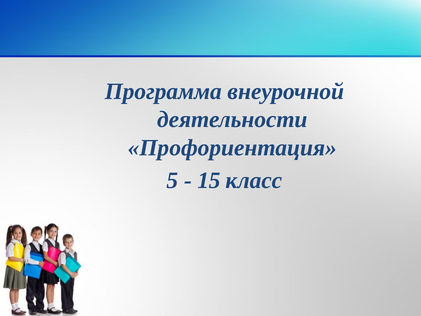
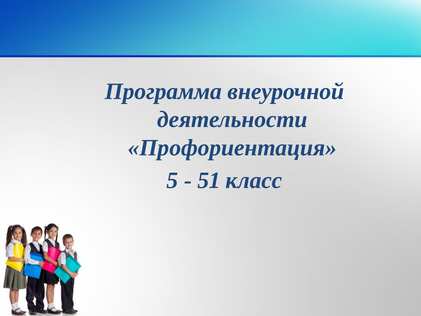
15: 15 -> 51
